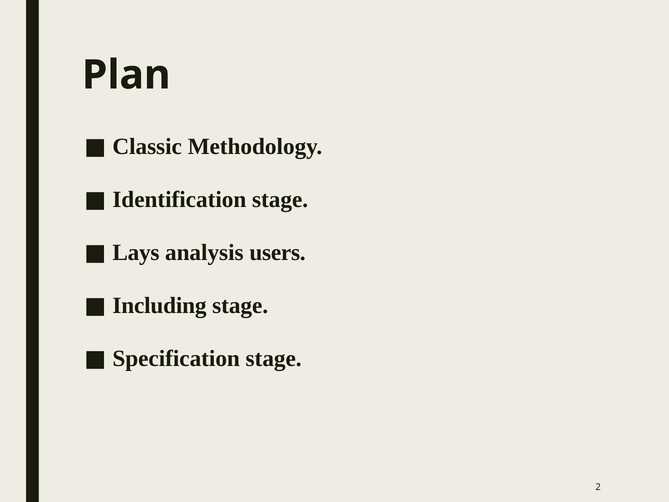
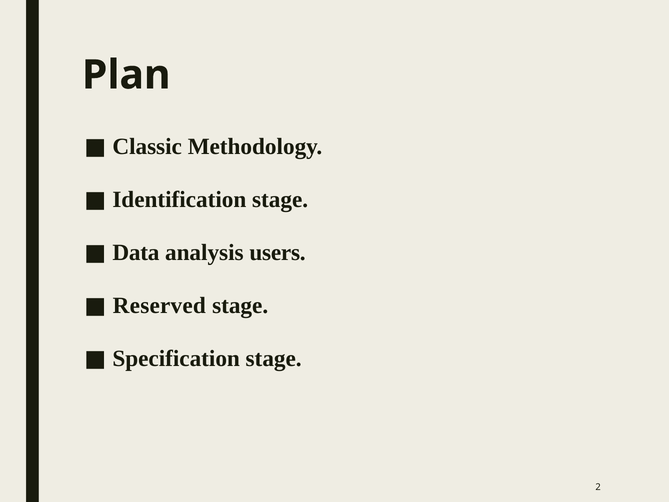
Lays: Lays -> Data
Including: Including -> Reserved
